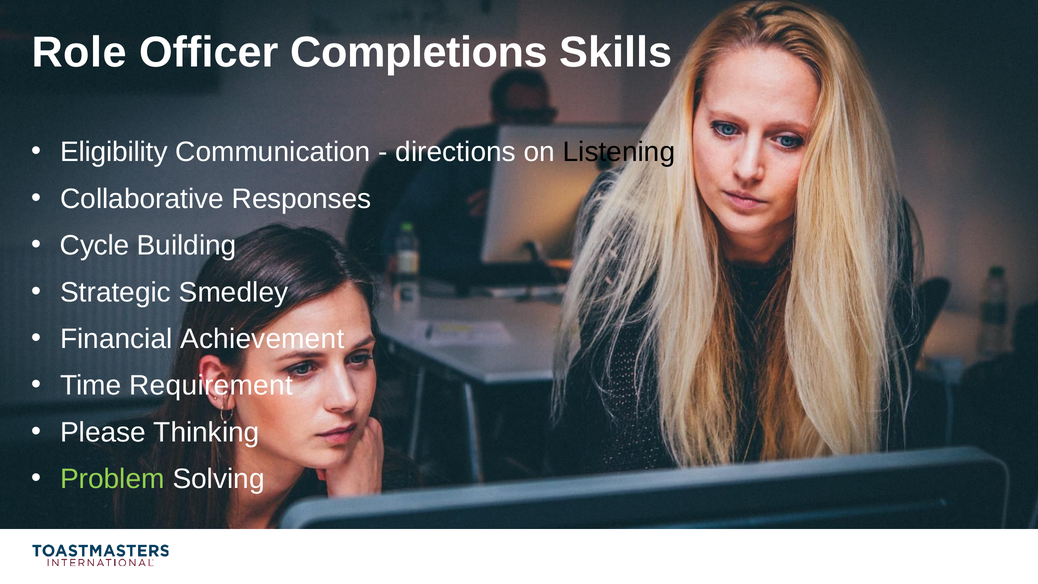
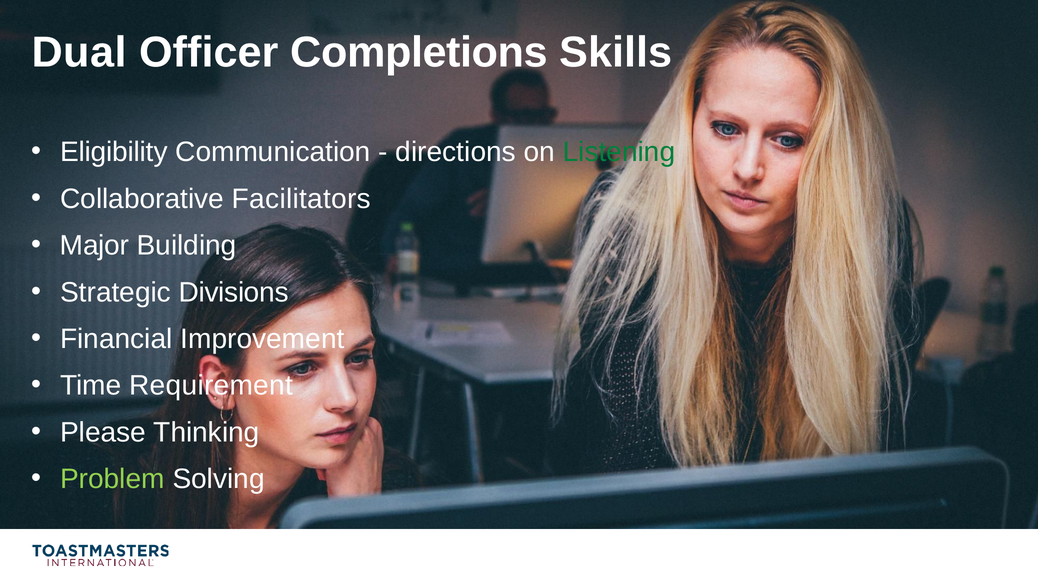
Role: Role -> Dual
Listening colour: black -> green
Responses: Responses -> Facilitators
Cycle: Cycle -> Major
Smedley: Smedley -> Divisions
Achievement: Achievement -> Improvement
